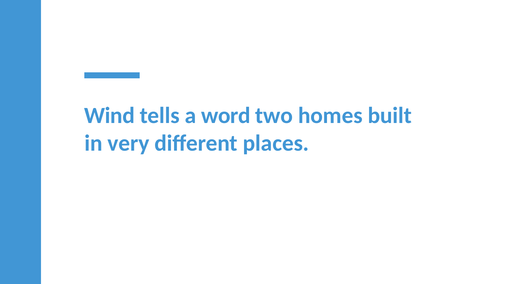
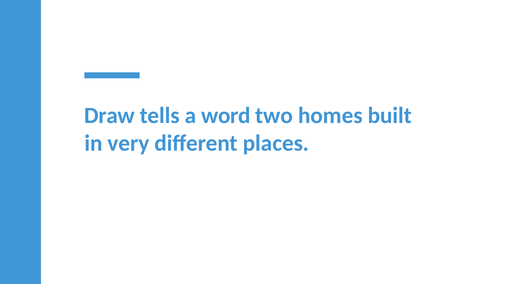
Wind: Wind -> Draw
